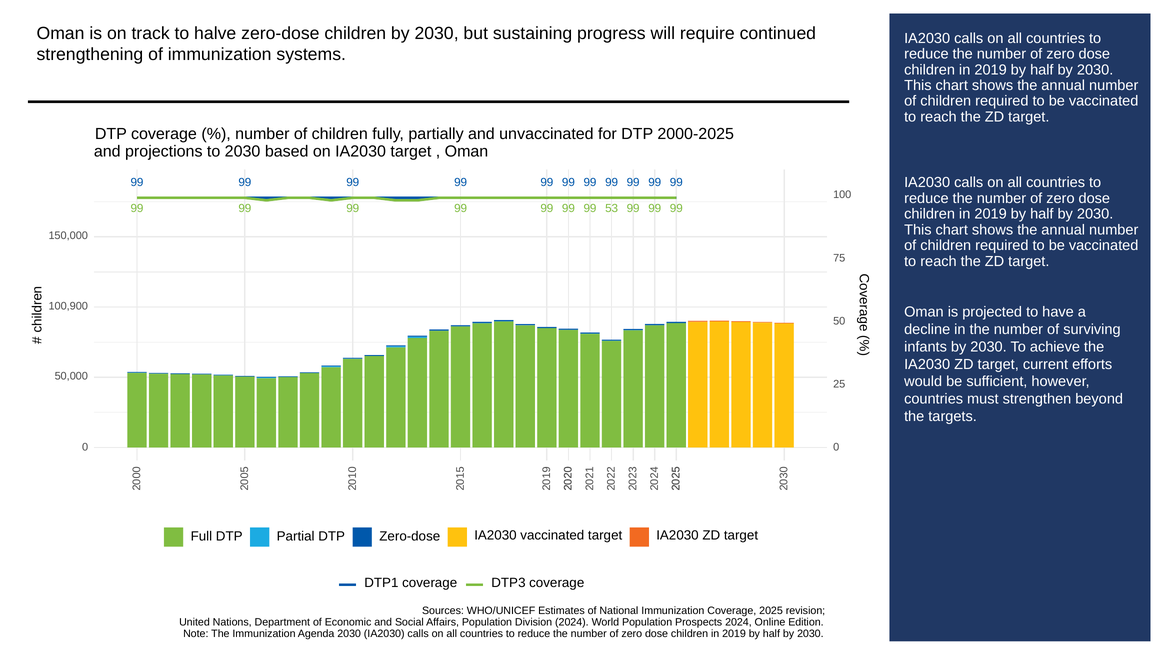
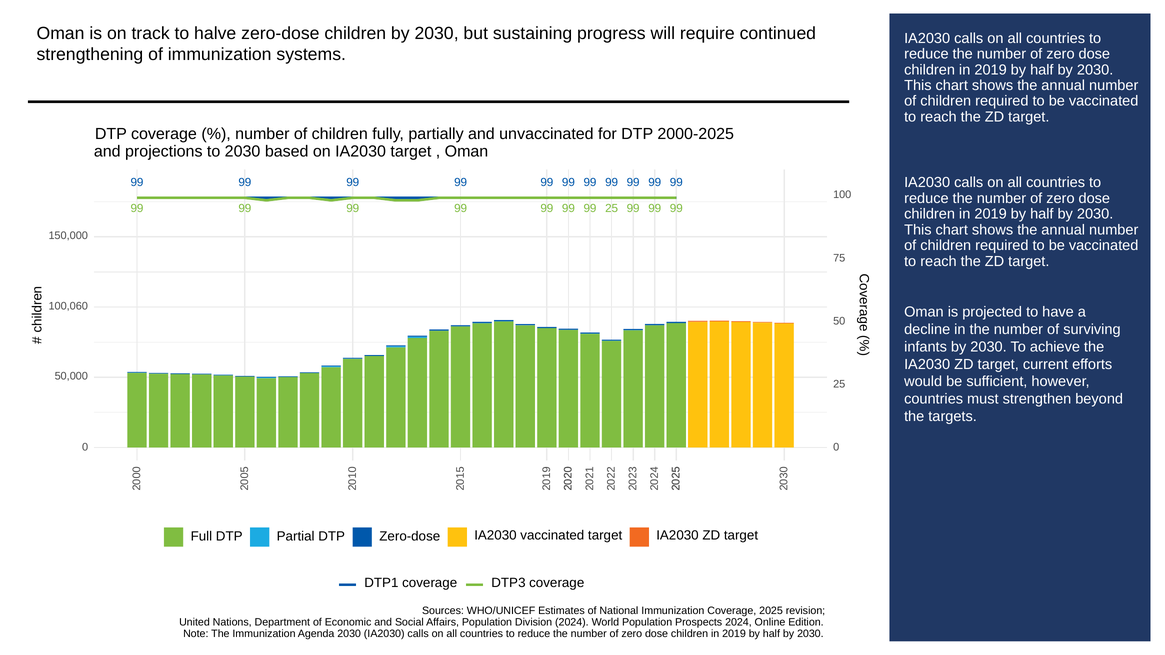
99 53: 53 -> 25
100,900: 100,900 -> 100,060
